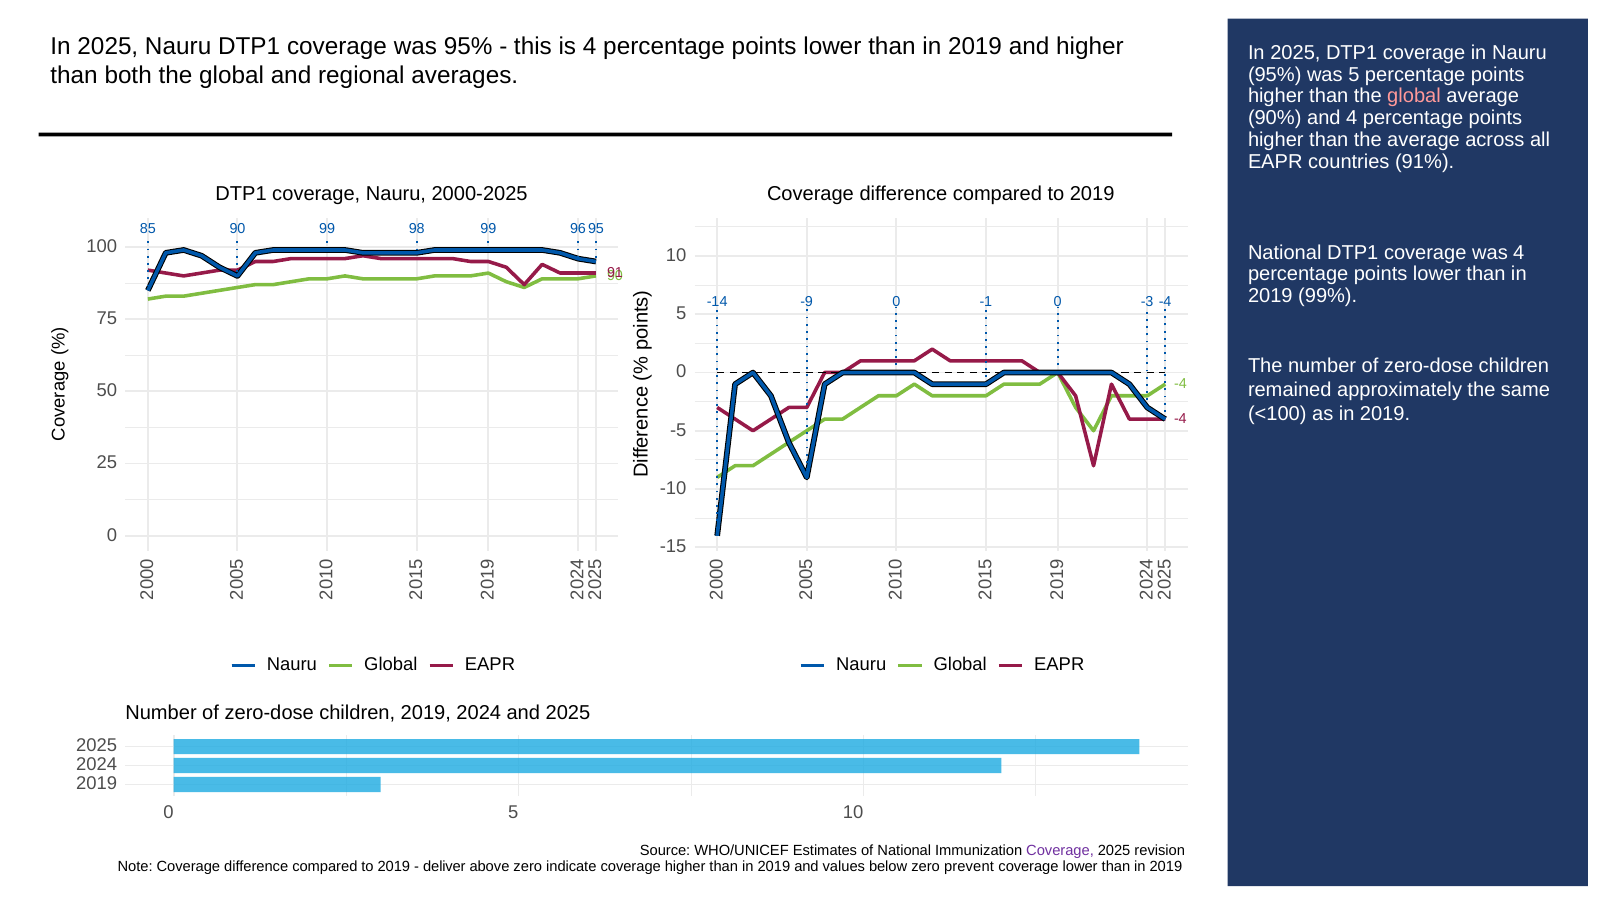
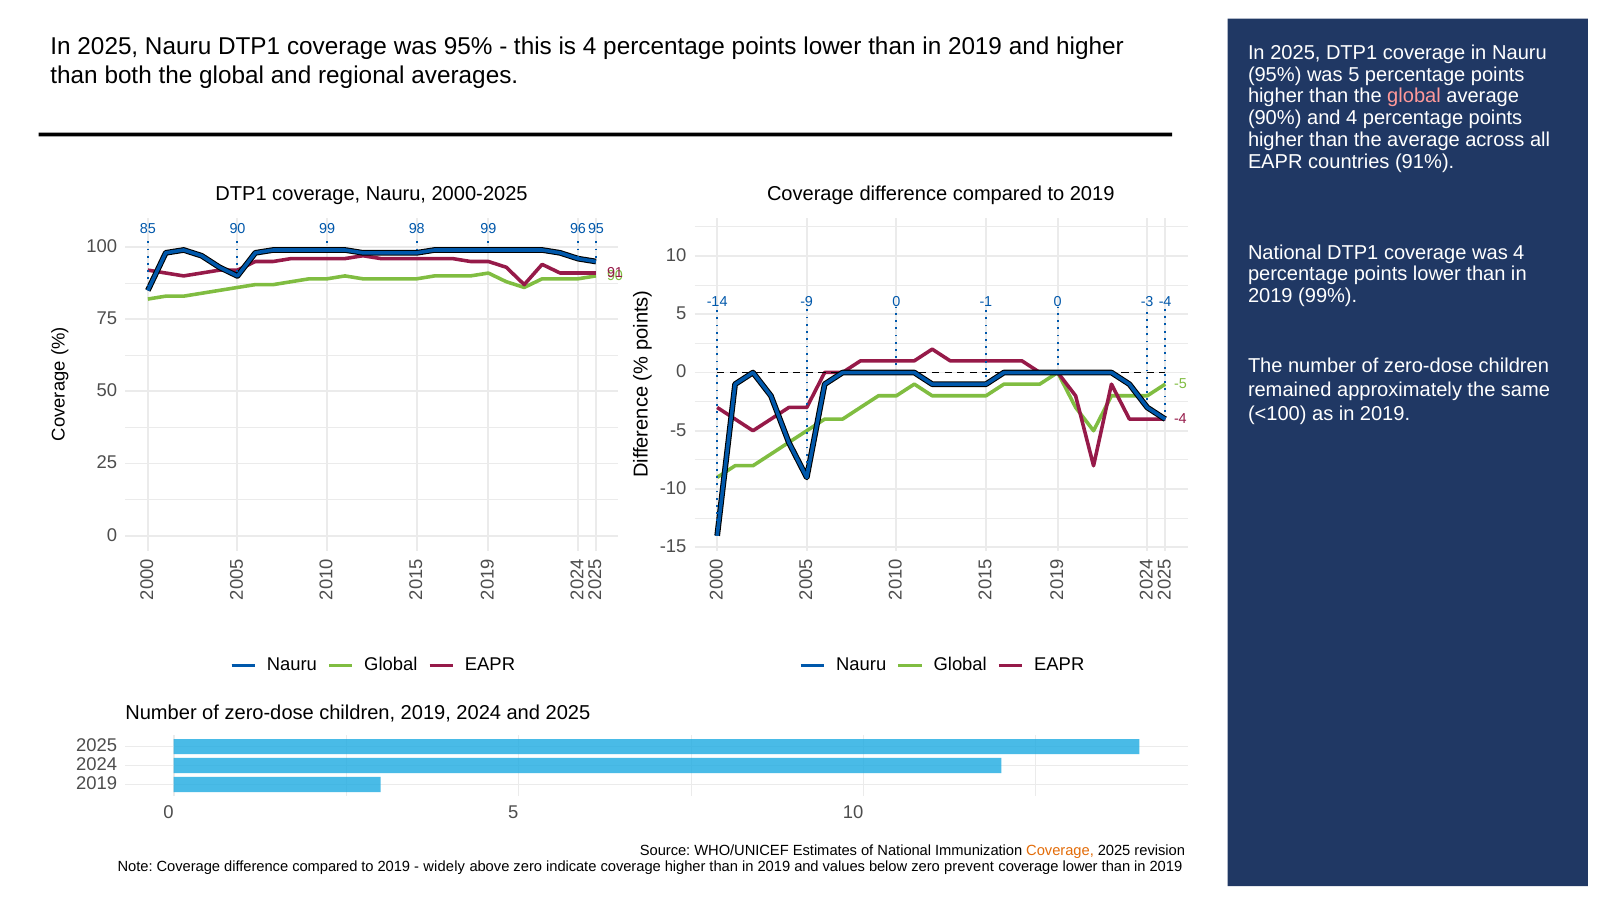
-4 at (1180, 383): -4 -> -5
Coverage at (1060, 850) colour: purple -> orange
deliver: deliver -> widely
